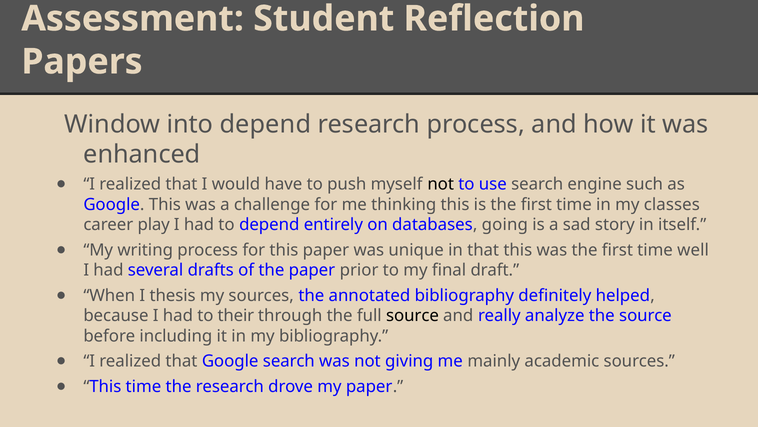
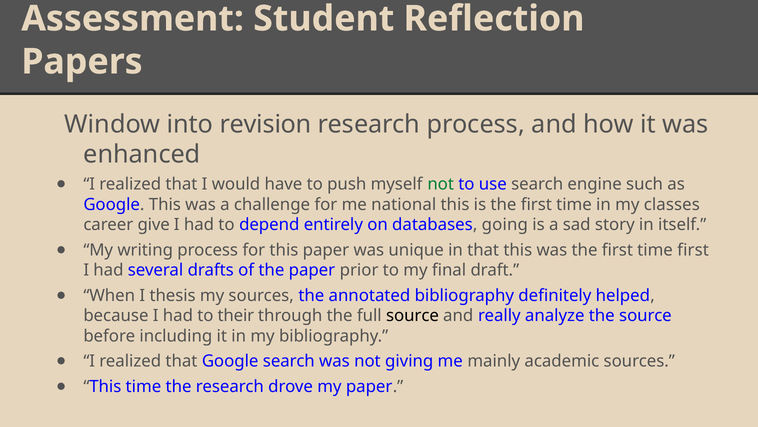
into depend: depend -> revision
not at (441, 184) colour: black -> green
thinking: thinking -> national
play: play -> give
time well: well -> first
